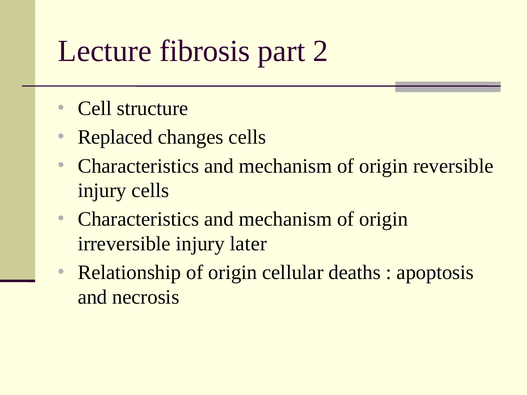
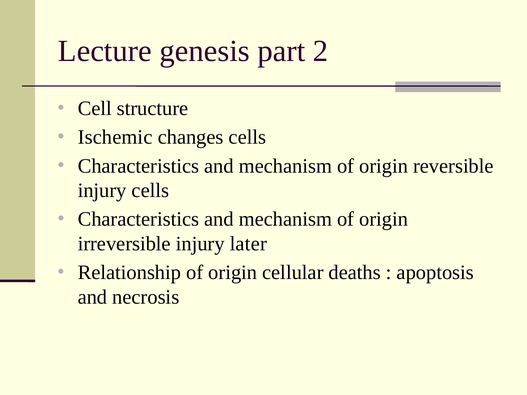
fibrosis: fibrosis -> genesis
Replaced: Replaced -> Ischemic
